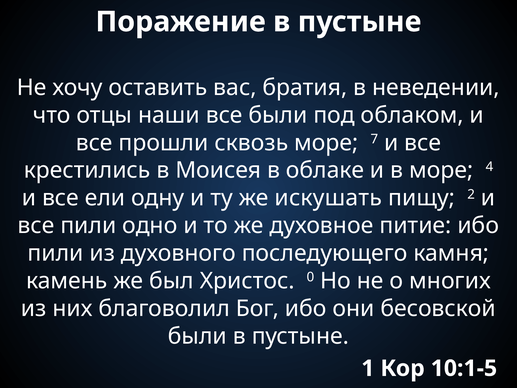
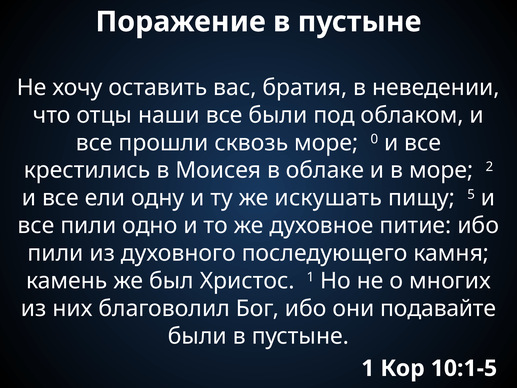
7: 7 -> 0
4: 4 -> 2
2: 2 -> 5
Христос 0: 0 -> 1
бесовской: бесовской -> подавайте
